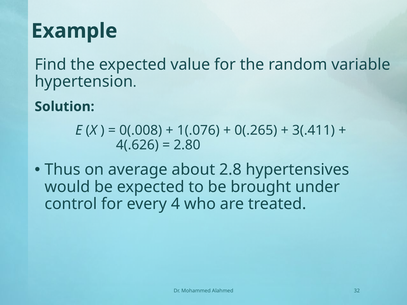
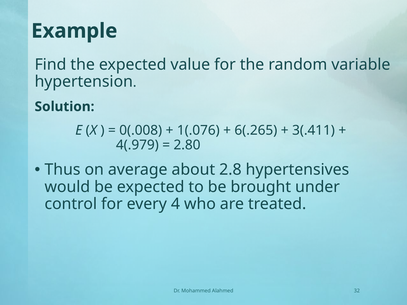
0(.265: 0(.265 -> 6(.265
4(.626: 4(.626 -> 4(.979
